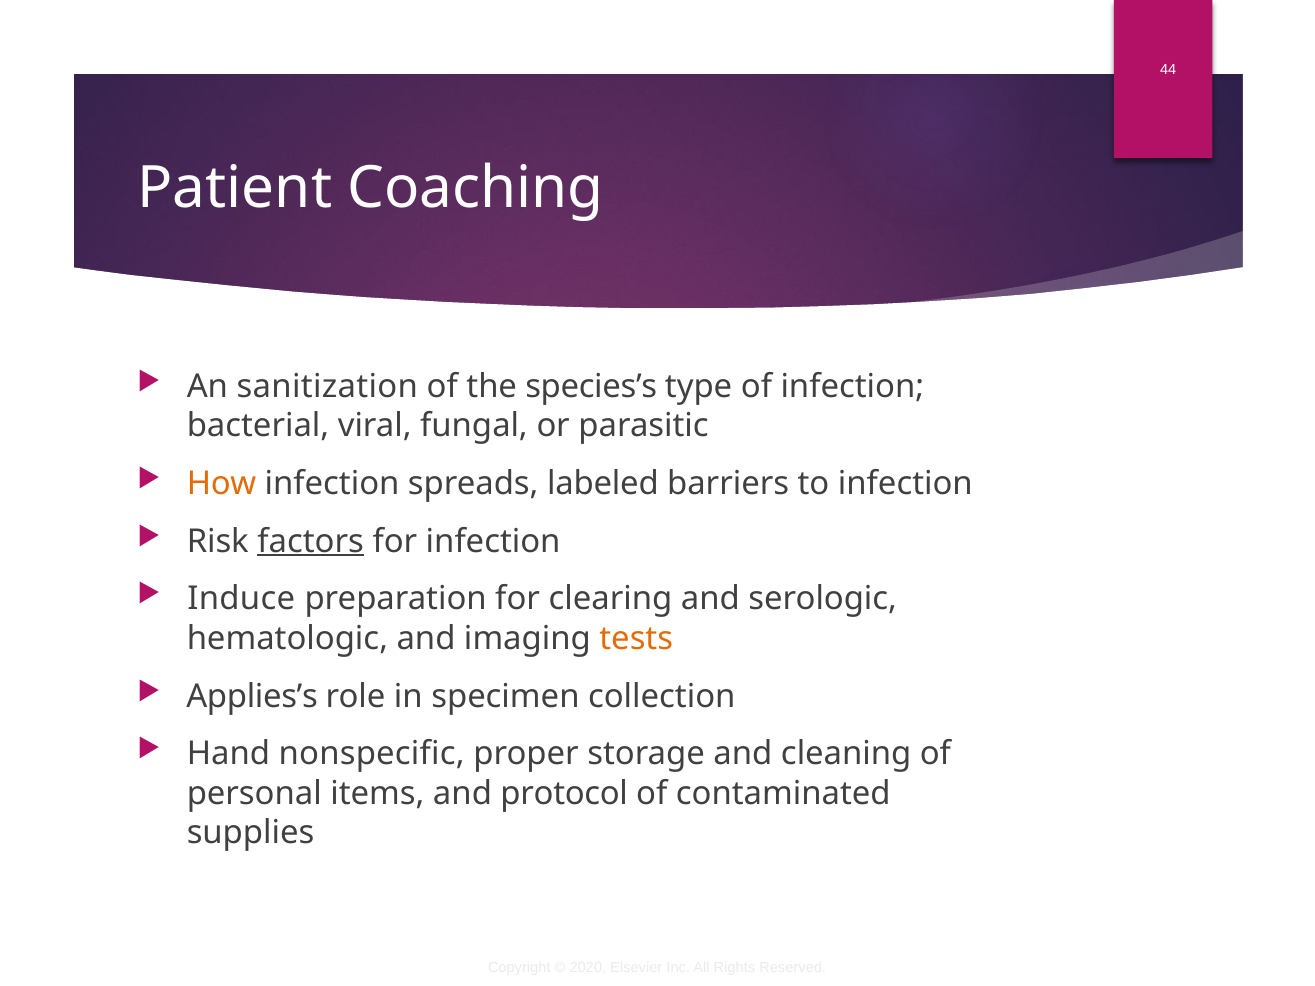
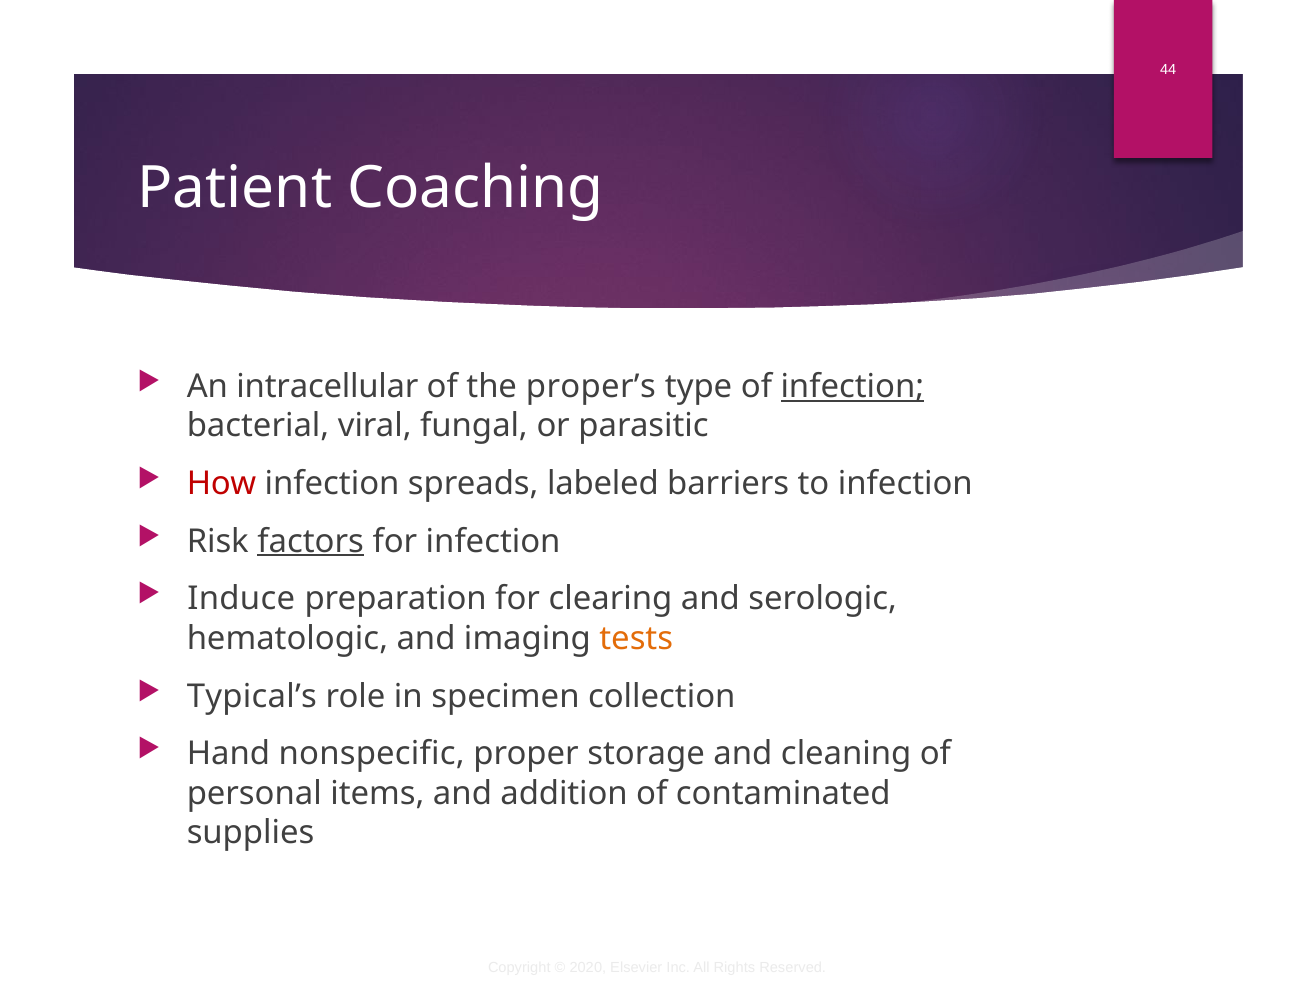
sanitization: sanitization -> intracellular
species’s: species’s -> proper’s
infection at (852, 387) underline: none -> present
How colour: orange -> red
Applies’s: Applies’s -> Typical’s
protocol: protocol -> addition
